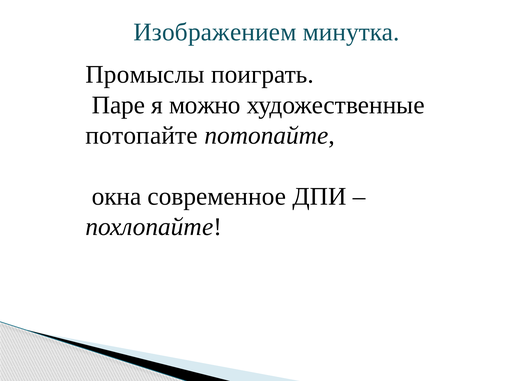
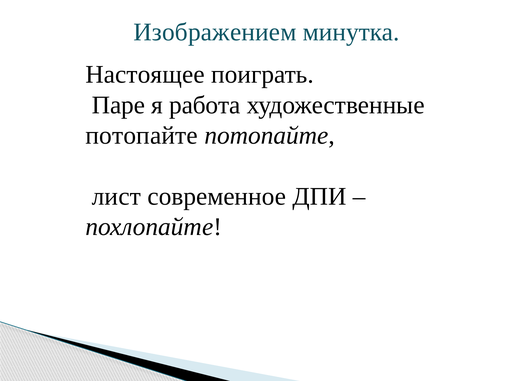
Промыслы: Промыслы -> Настоящее
можно: можно -> работа
окна: окна -> лист
